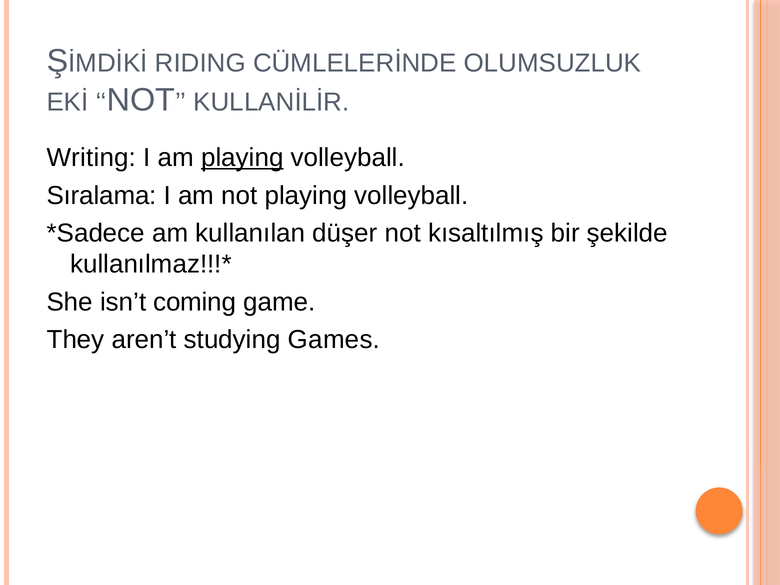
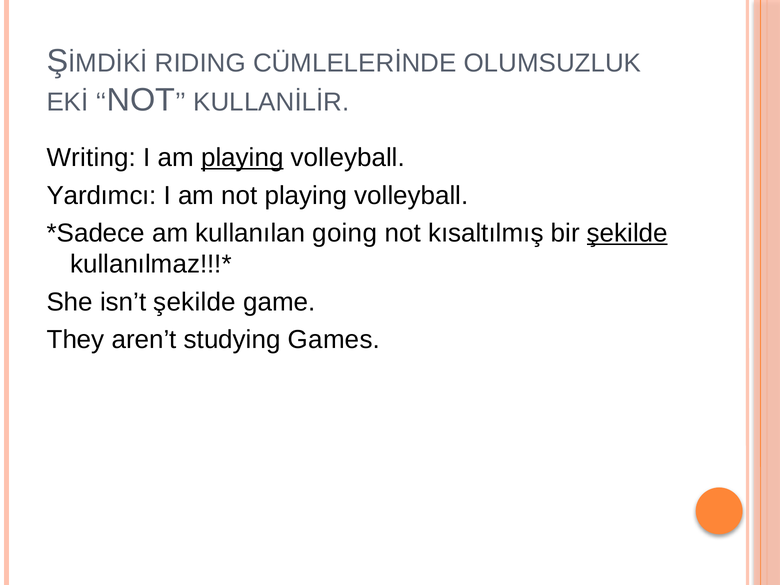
Sıralama: Sıralama -> Yardımcı
düşer: düşer -> going
şekilde at (627, 233) underline: none -> present
isn’t coming: coming -> şekilde
